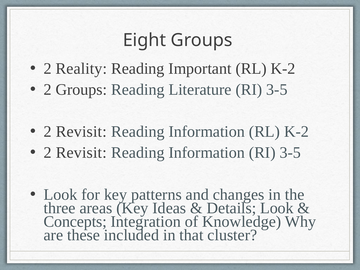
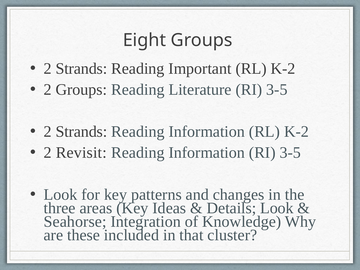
Reality at (81, 69): Reality -> Strands
Revisit at (81, 132): Revisit -> Strands
Concepts: Concepts -> Seahorse
